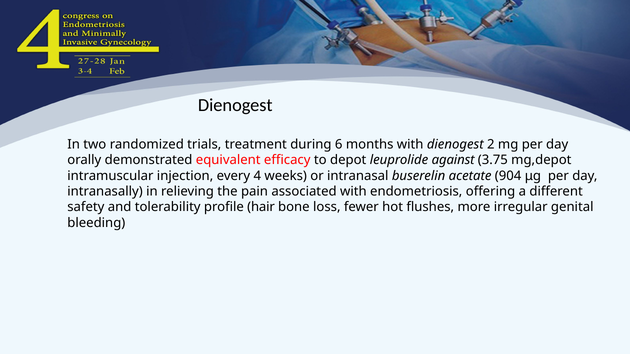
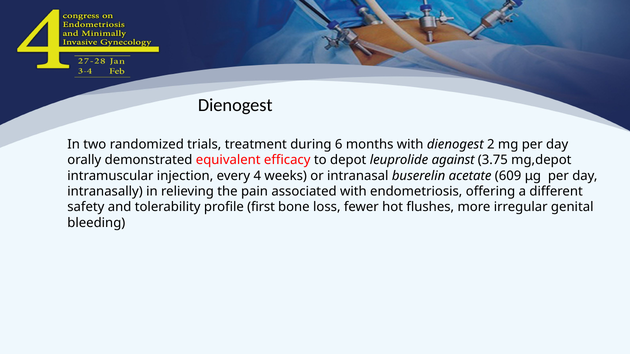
904: 904 -> 609
hair: hair -> first
